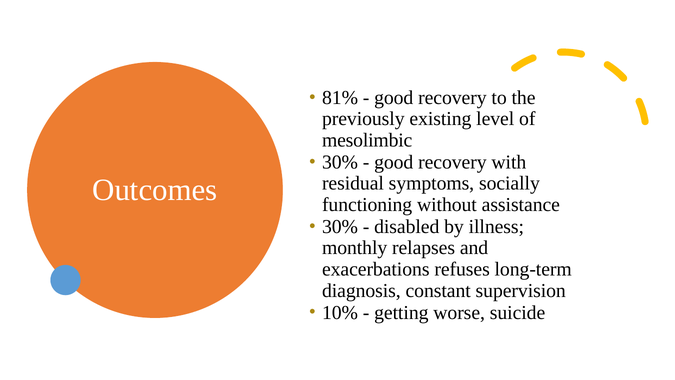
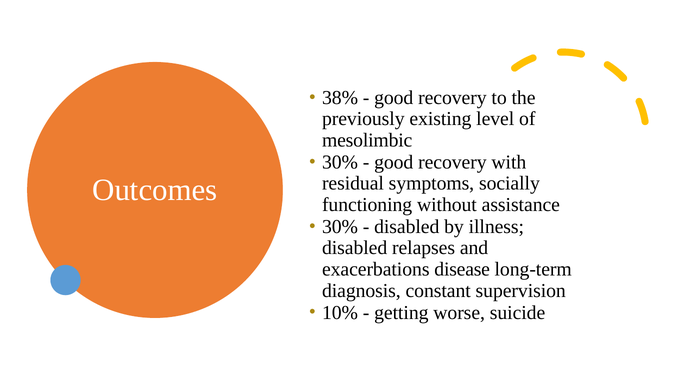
81%: 81% -> 38%
monthly at (355, 248): monthly -> disabled
refuses: refuses -> disease
